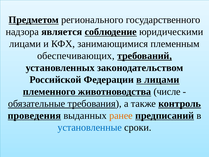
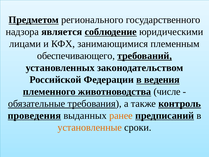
обеспечивающих: обеспечивающих -> обеспечивающего
в лицами: лицами -> ведения
установленные colour: blue -> orange
